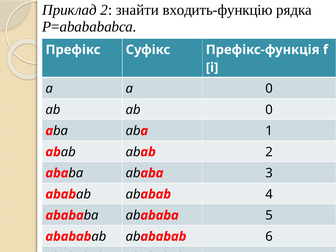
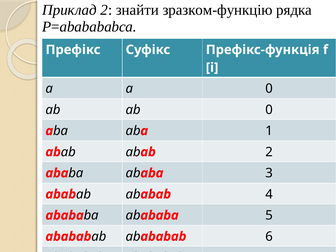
входить-функцію: входить-функцію -> зразком-функцію
